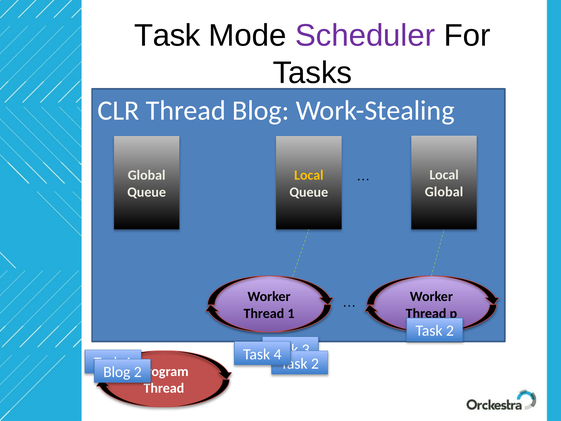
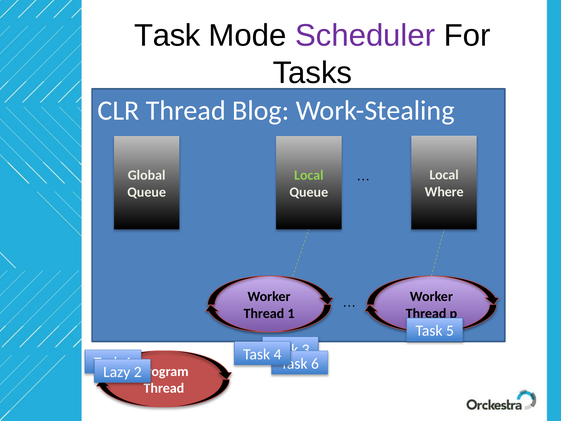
Local at (309, 175) colour: yellow -> light green
Global at (444, 192): Global -> Where
2 at (450, 331): 2 -> 5
2 at (315, 363): 2 -> 6
Blog at (117, 372): Blog -> Lazy
